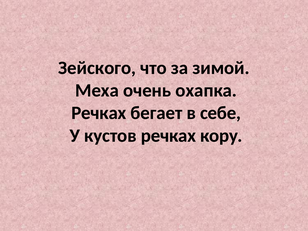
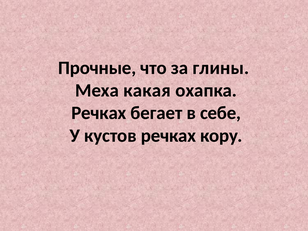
Зейского: Зейского -> Прочные
зимой: зимой -> глины
очень: очень -> какая
